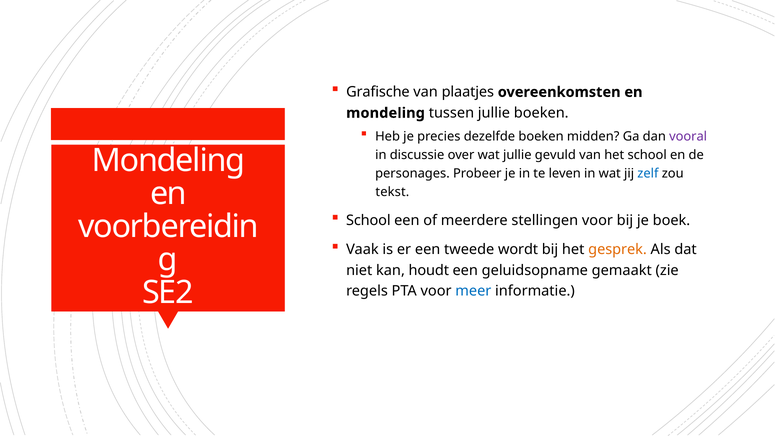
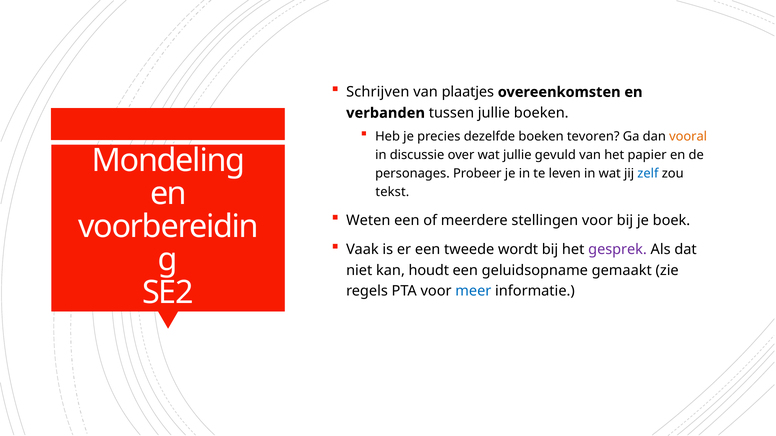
Grafische: Grafische -> Schrijven
mondeling at (386, 113): mondeling -> verbanden
midden: midden -> tevoren
vooral colour: purple -> orange
het school: school -> papier
School at (368, 221): School -> Weten
gesprek colour: orange -> purple
